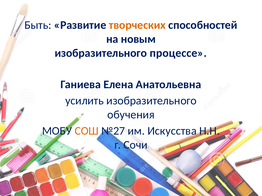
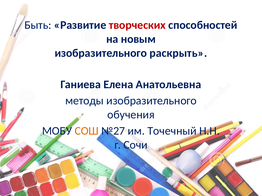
творческих colour: orange -> red
процессе: процессе -> раскрыть
усилить: усилить -> методы
Искусства: Искусства -> Точечный
